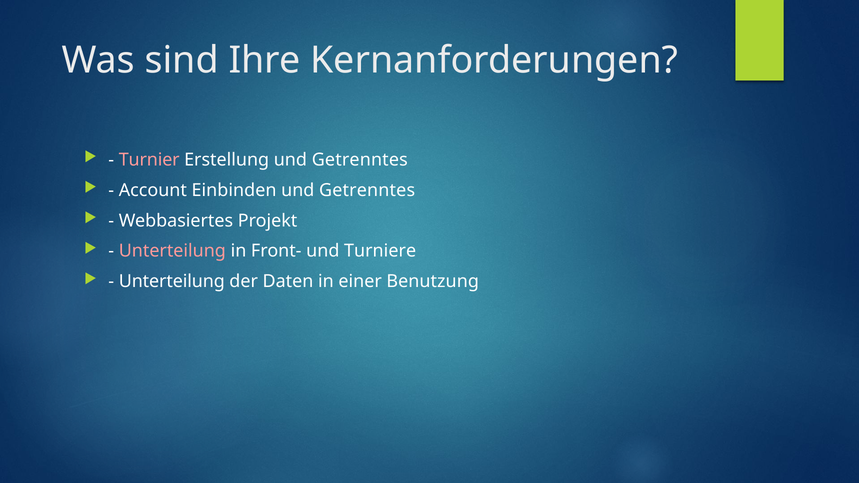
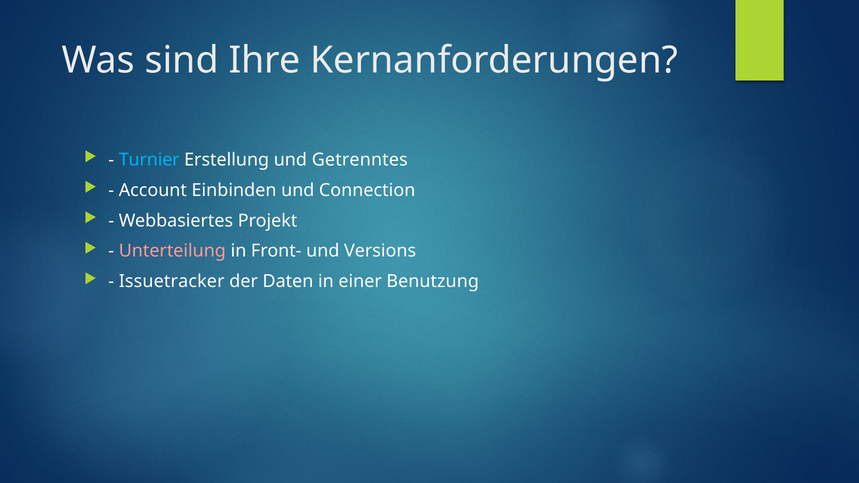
Turnier colour: pink -> light blue
Getrenntes at (367, 190): Getrenntes -> Connection
Turniere: Turniere -> Versions
Unterteilung at (172, 282): Unterteilung -> Issuetracker
